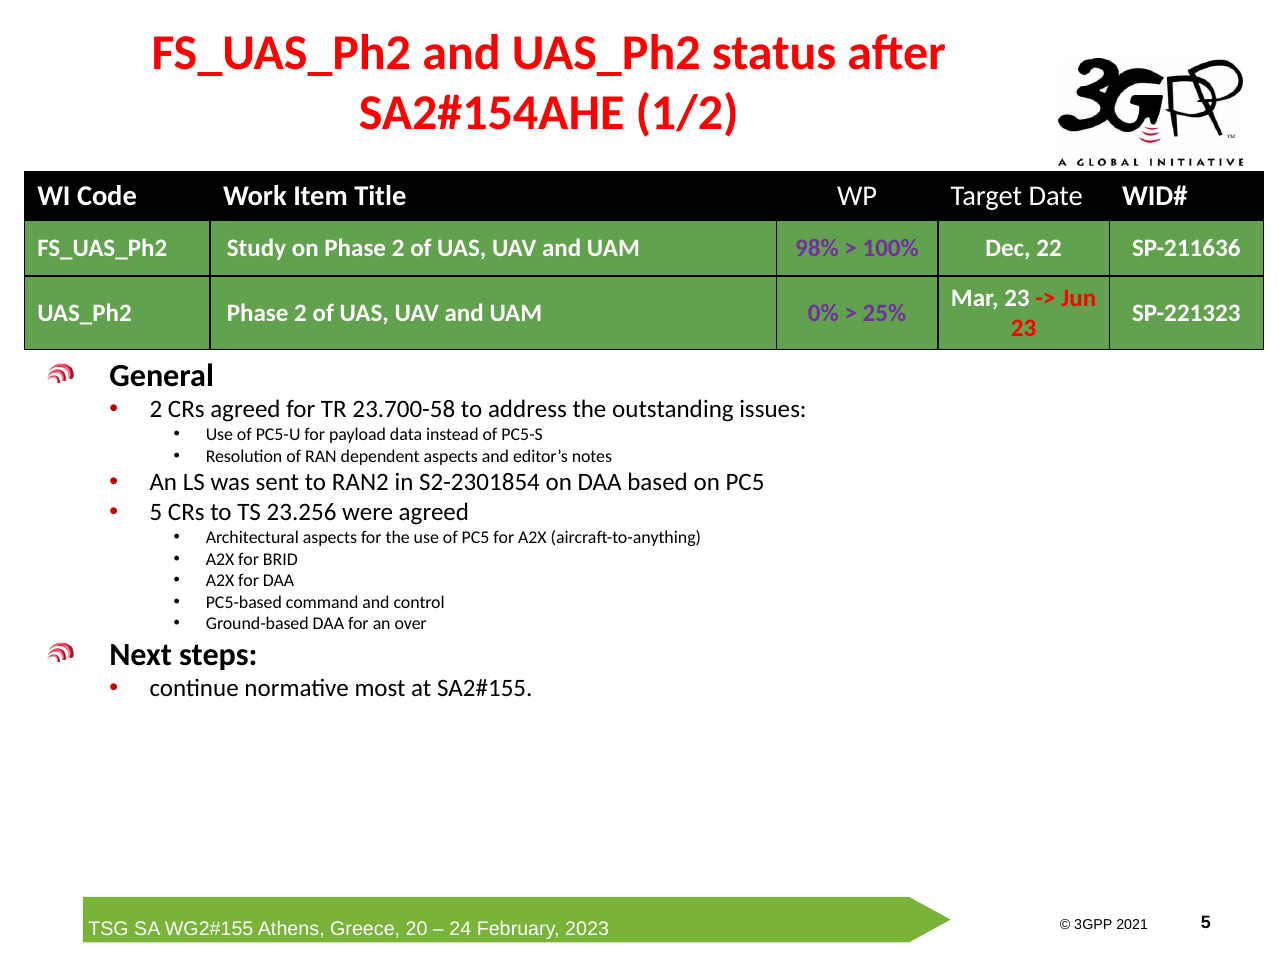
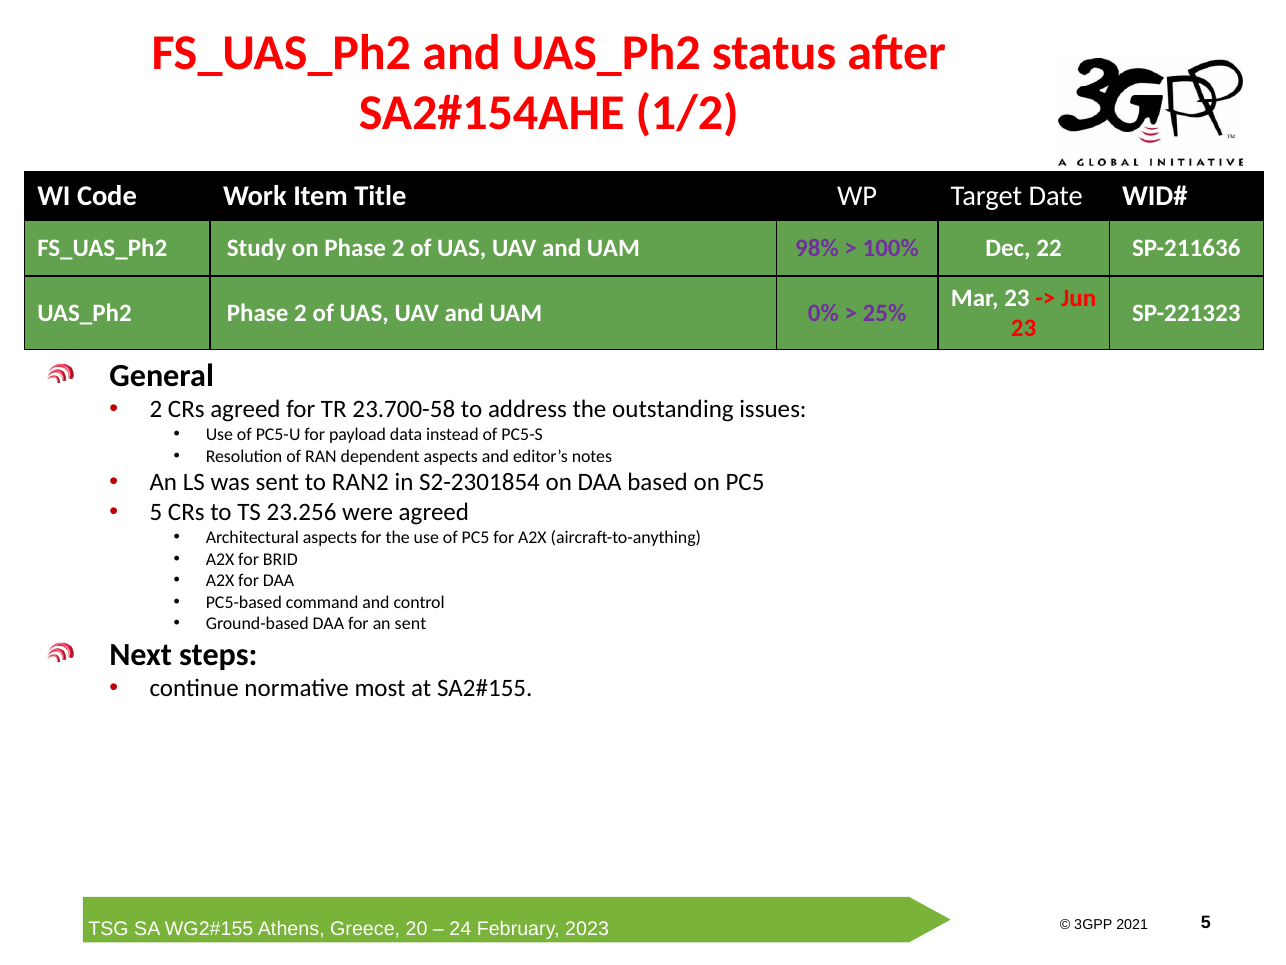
an over: over -> sent
